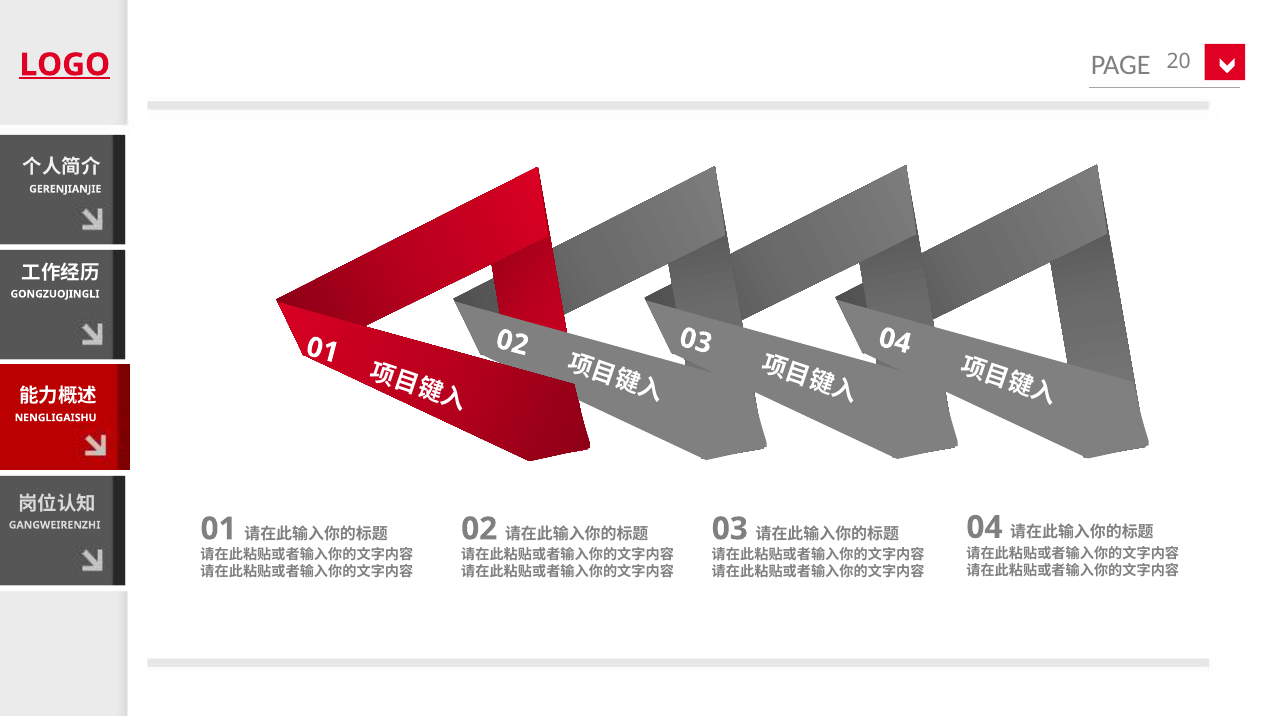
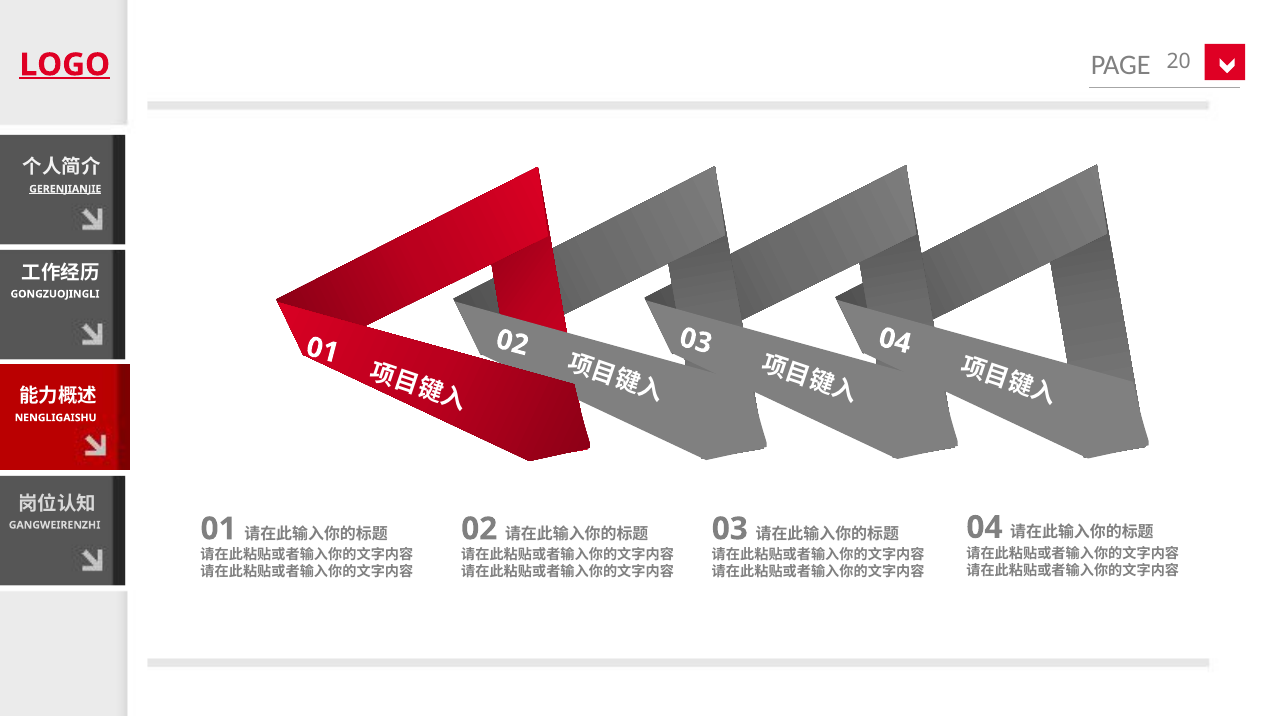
GERENJIANJIE underline: none -> present
